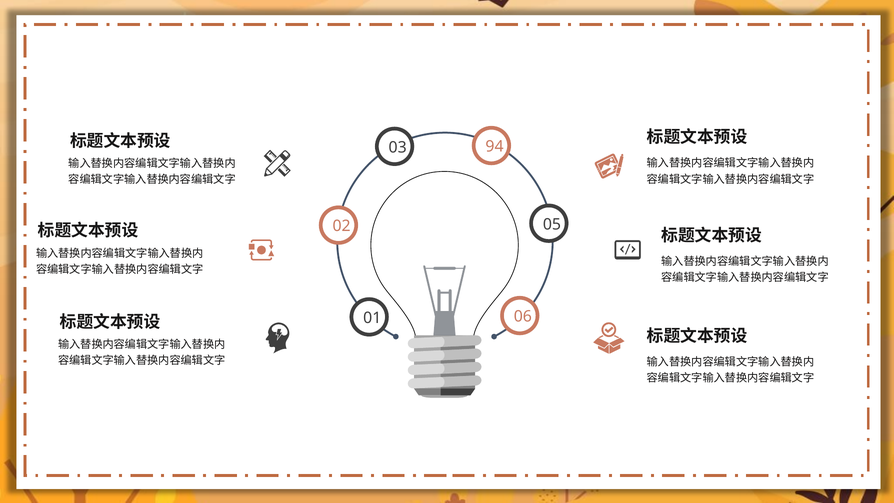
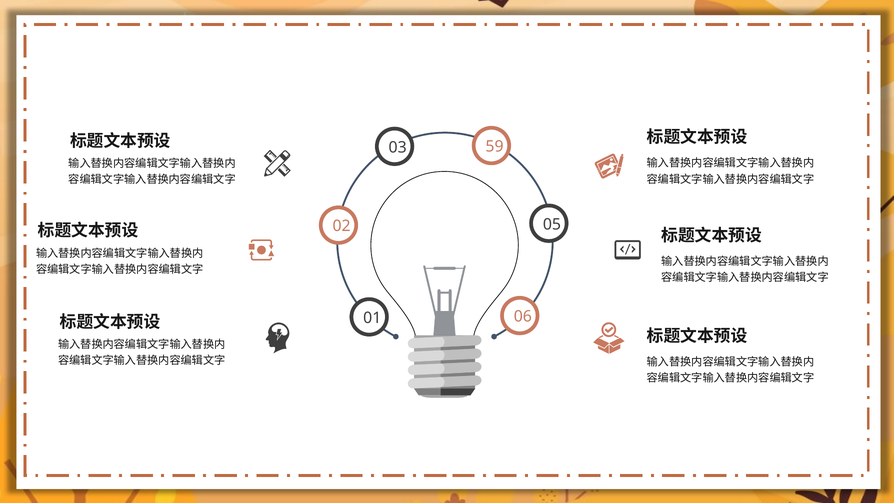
94: 94 -> 59
